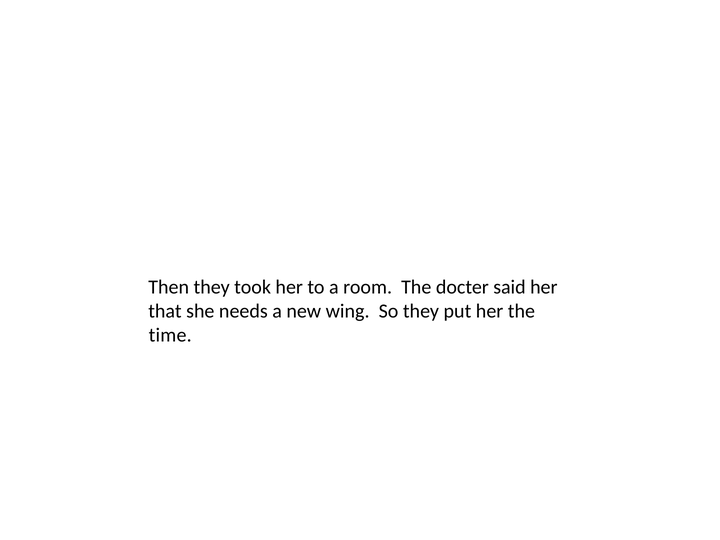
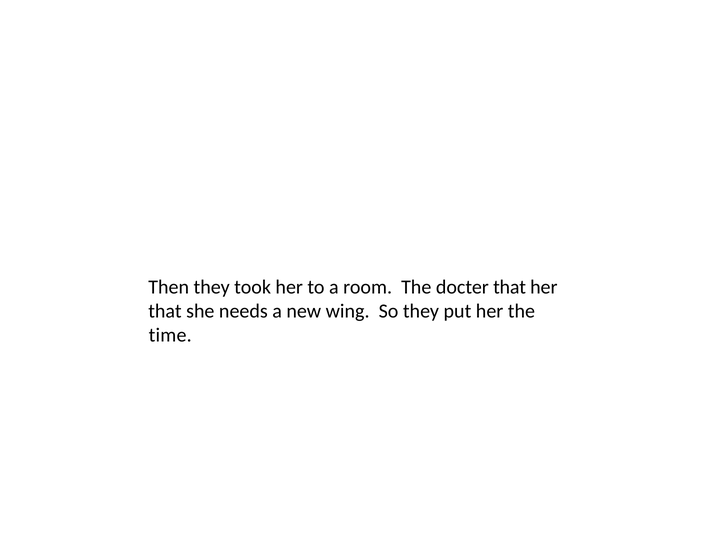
docter said: said -> that
